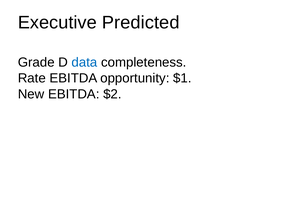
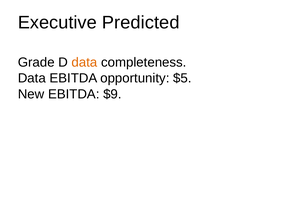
data at (84, 62) colour: blue -> orange
Rate at (32, 78): Rate -> Data
$1: $1 -> $5
$2: $2 -> $9
